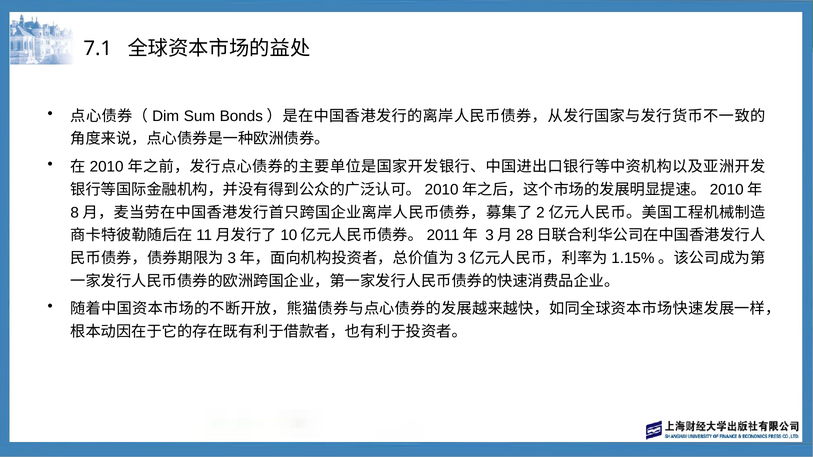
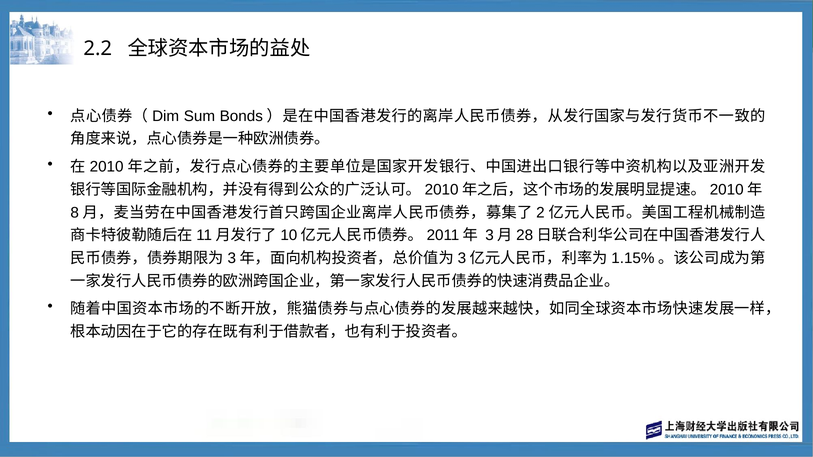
7.1: 7.1 -> 2.2
